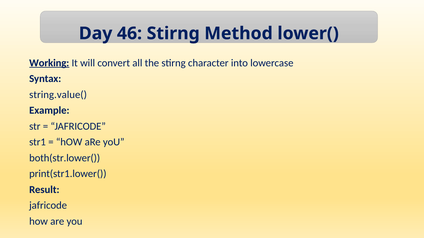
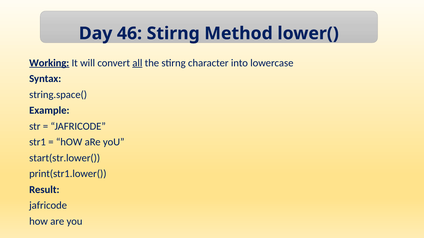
all underline: none -> present
string.value(: string.value( -> string.space(
both(str.lower(: both(str.lower( -> start(str.lower(
